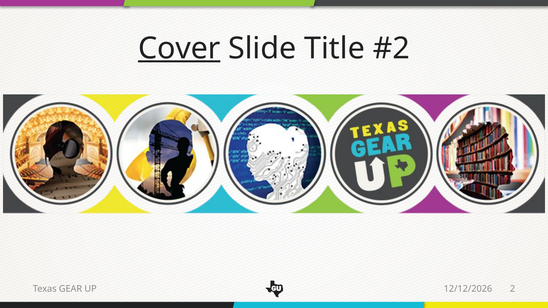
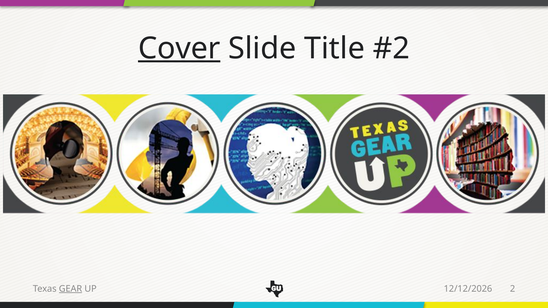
GEAR underline: none -> present
